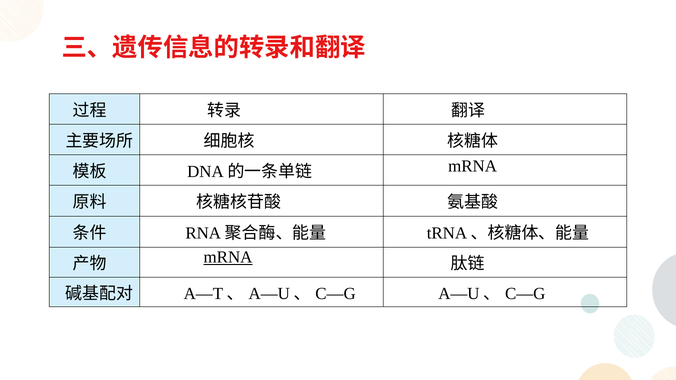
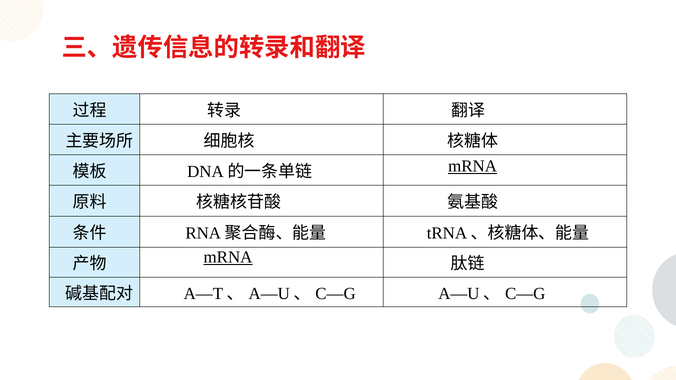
mRNA at (473, 166) underline: none -> present
